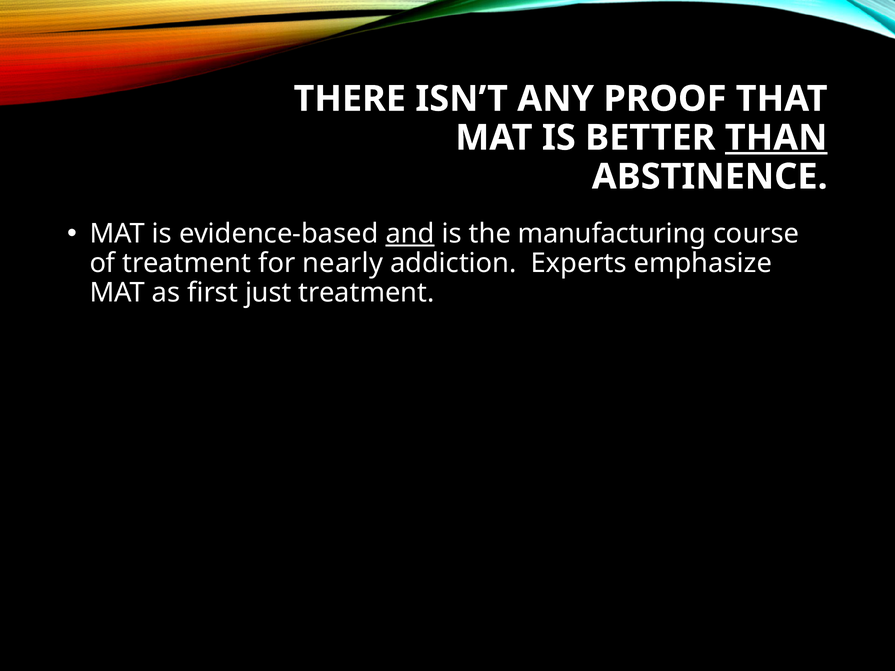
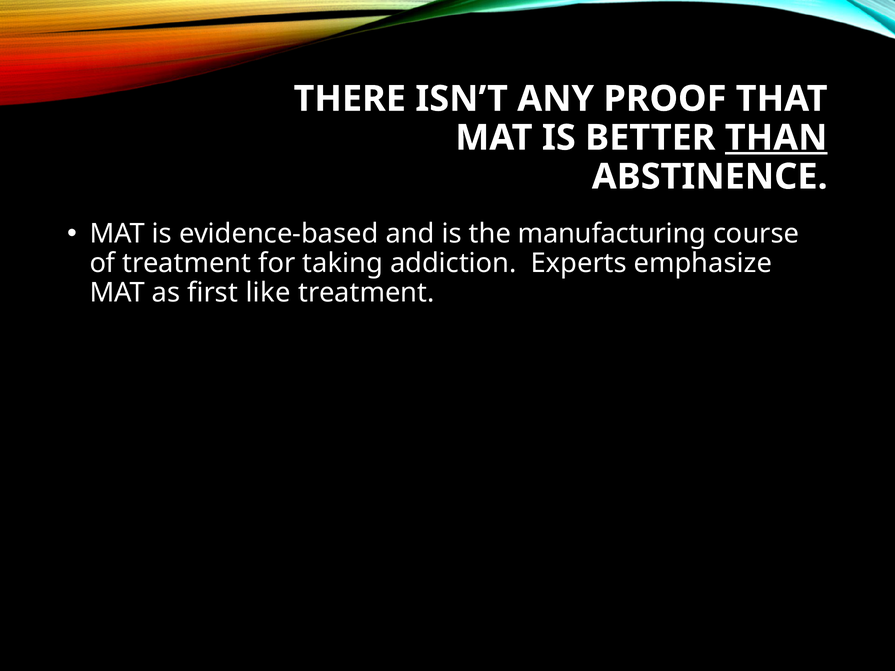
and underline: present -> none
nearly: nearly -> taking
just: just -> like
